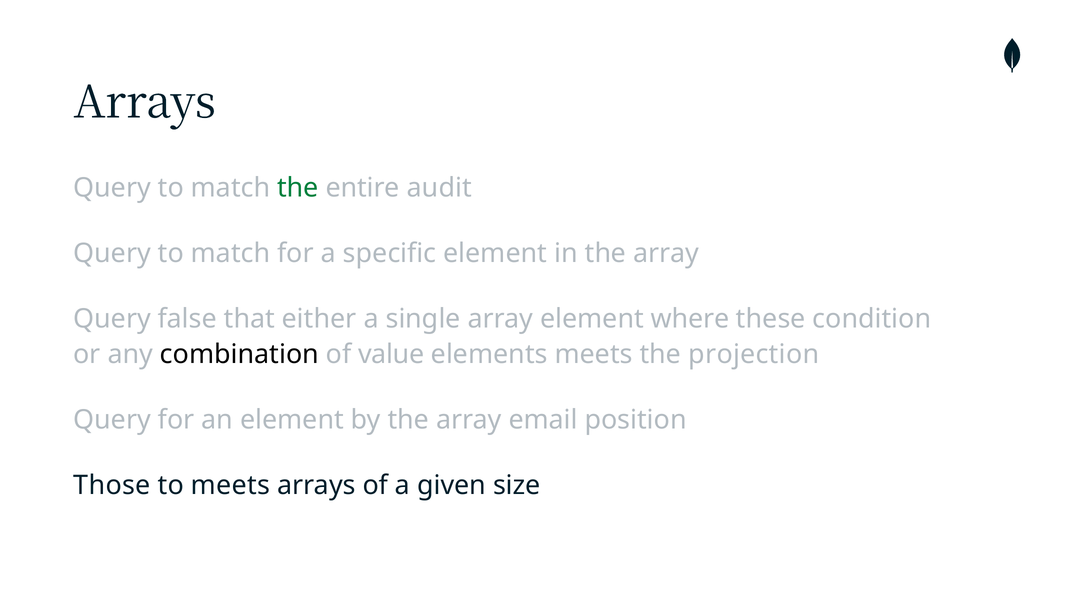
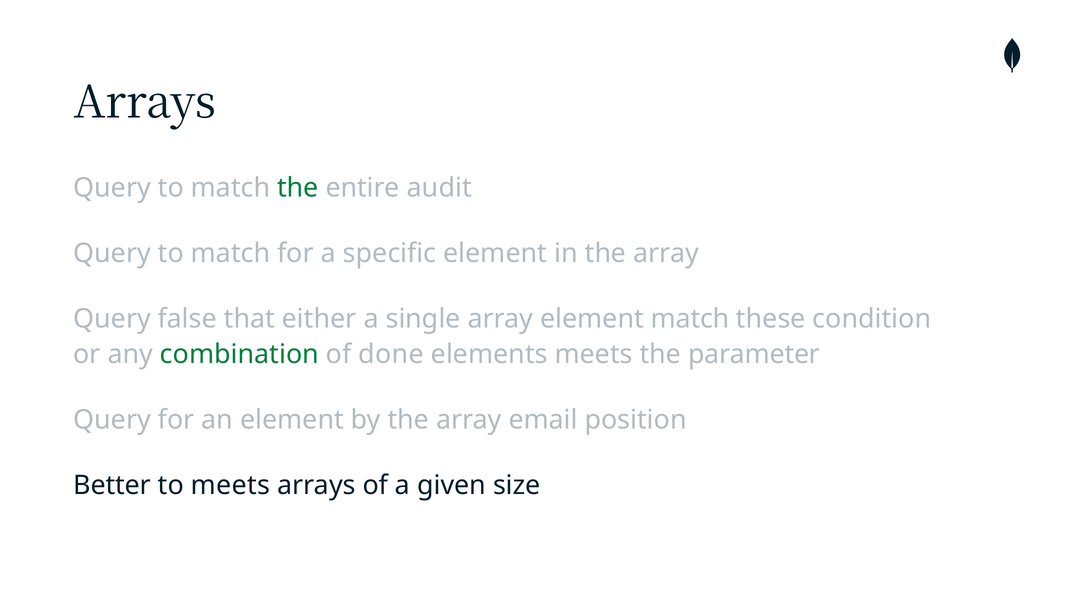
element where: where -> match
combination colour: black -> green
value: value -> done
projection: projection -> parameter
Those: Those -> Better
